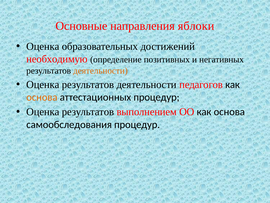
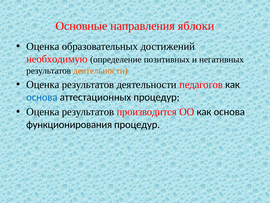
основа at (42, 97) colour: orange -> blue
выполнением: выполнением -> производится
самообследования: самообследования -> функционирования
